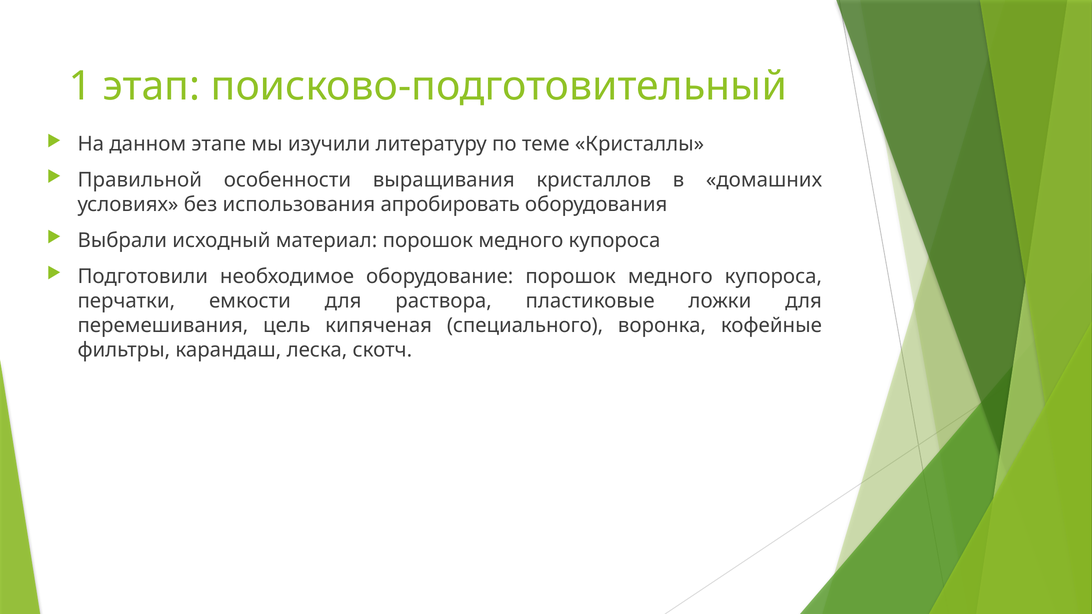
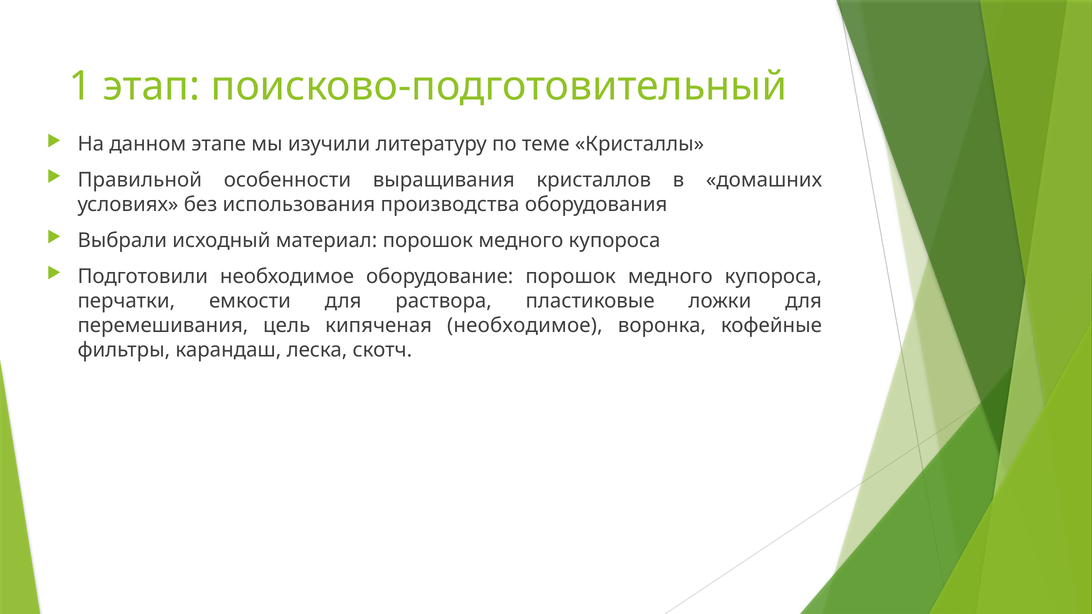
апробировать: апробировать -> производства
кипяченая специального: специального -> необходимое
